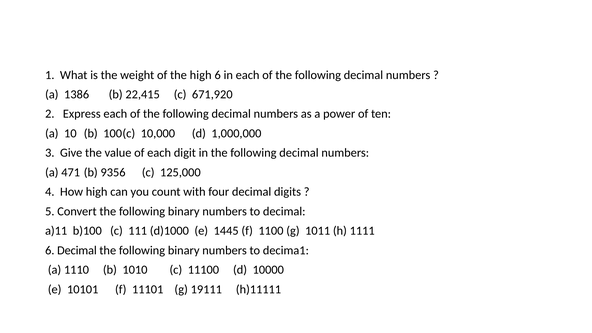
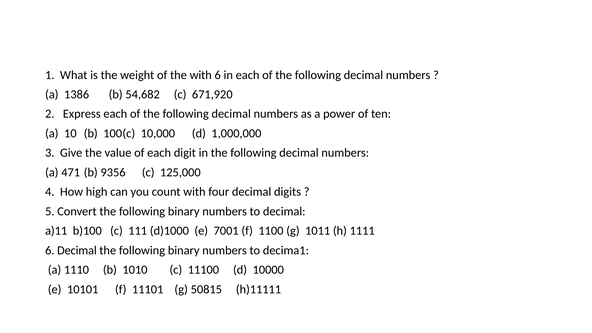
the high: high -> with
22,415: 22,415 -> 54,682
1445: 1445 -> 7001
19111: 19111 -> 50815
